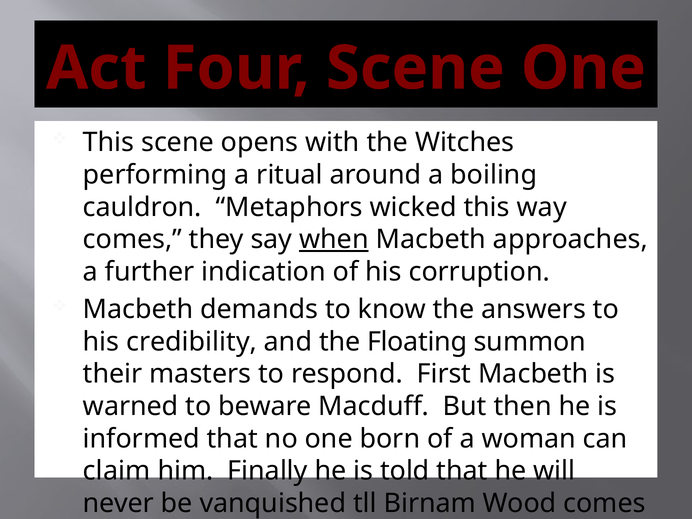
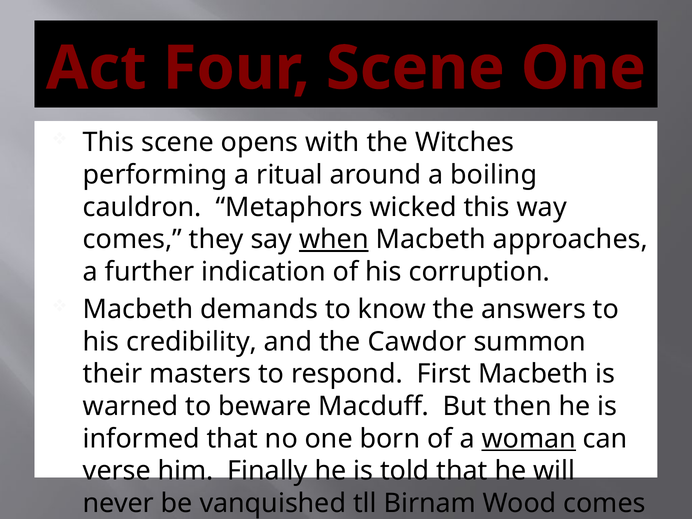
Floating: Floating -> Cawdor
woman underline: none -> present
claim: claim -> verse
